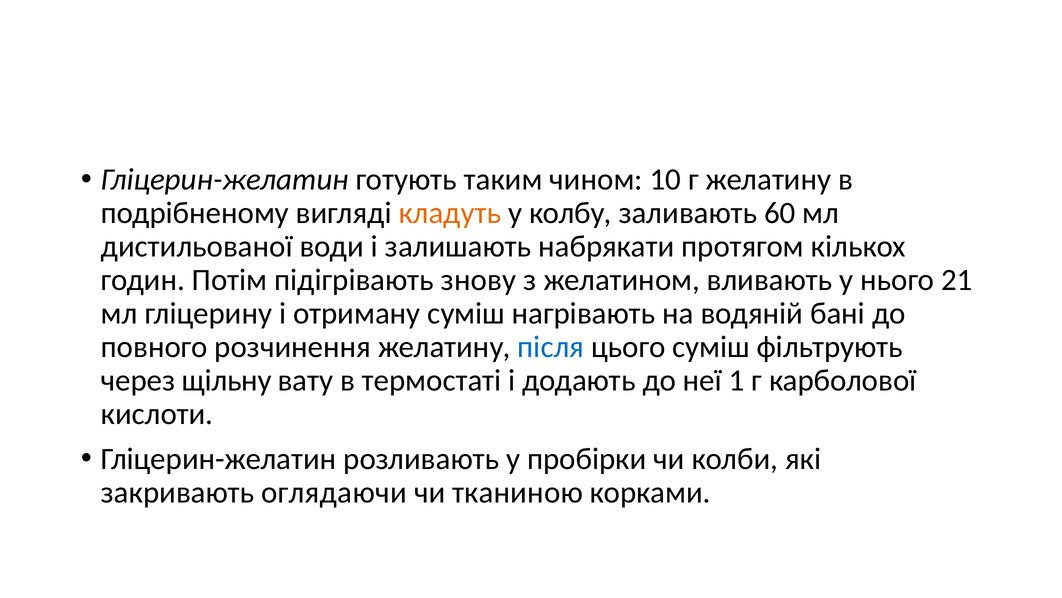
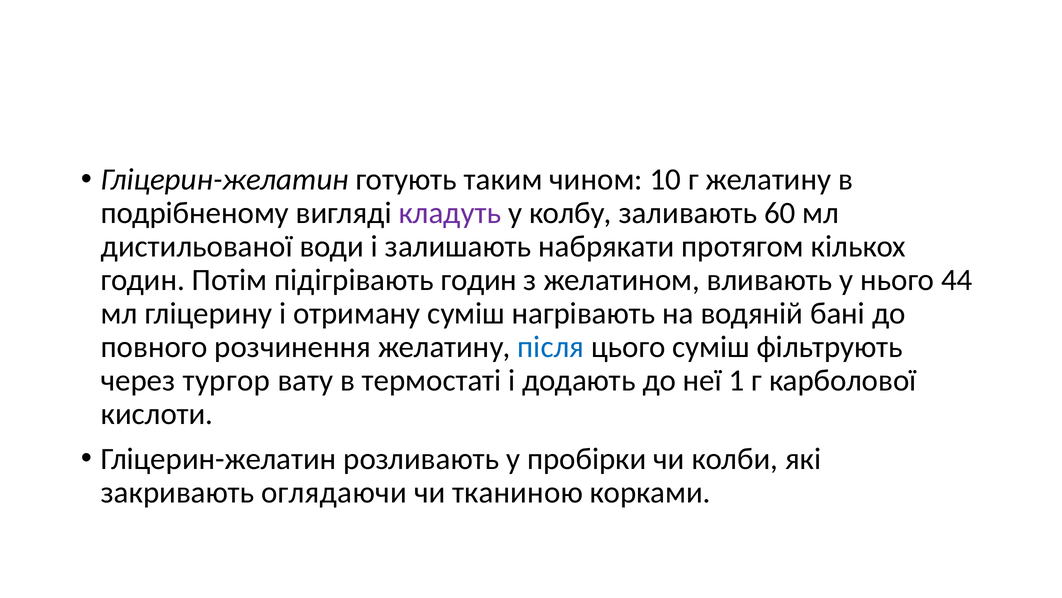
кладуть colour: orange -> purple
підігрівають знову: знову -> годин
21: 21 -> 44
щільну: щільну -> тургор
